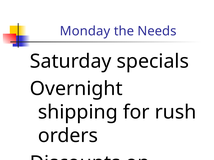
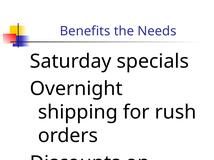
Monday: Monday -> Benefits
